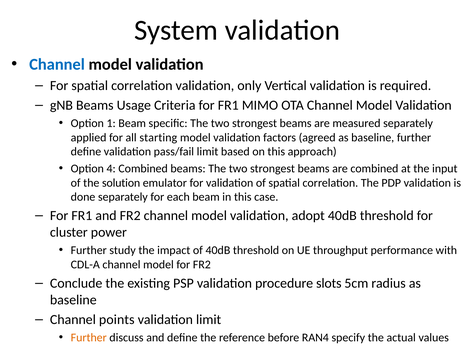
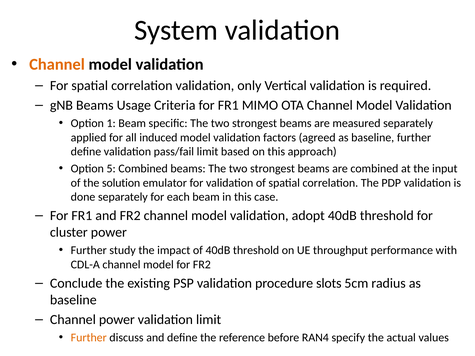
Channel at (57, 64) colour: blue -> orange
starting: starting -> induced
4: 4 -> 5
Channel points: points -> power
